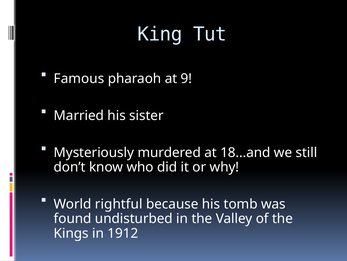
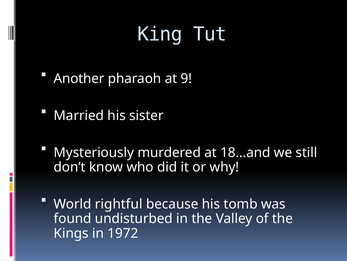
Famous: Famous -> Another
1912: 1912 -> 1972
